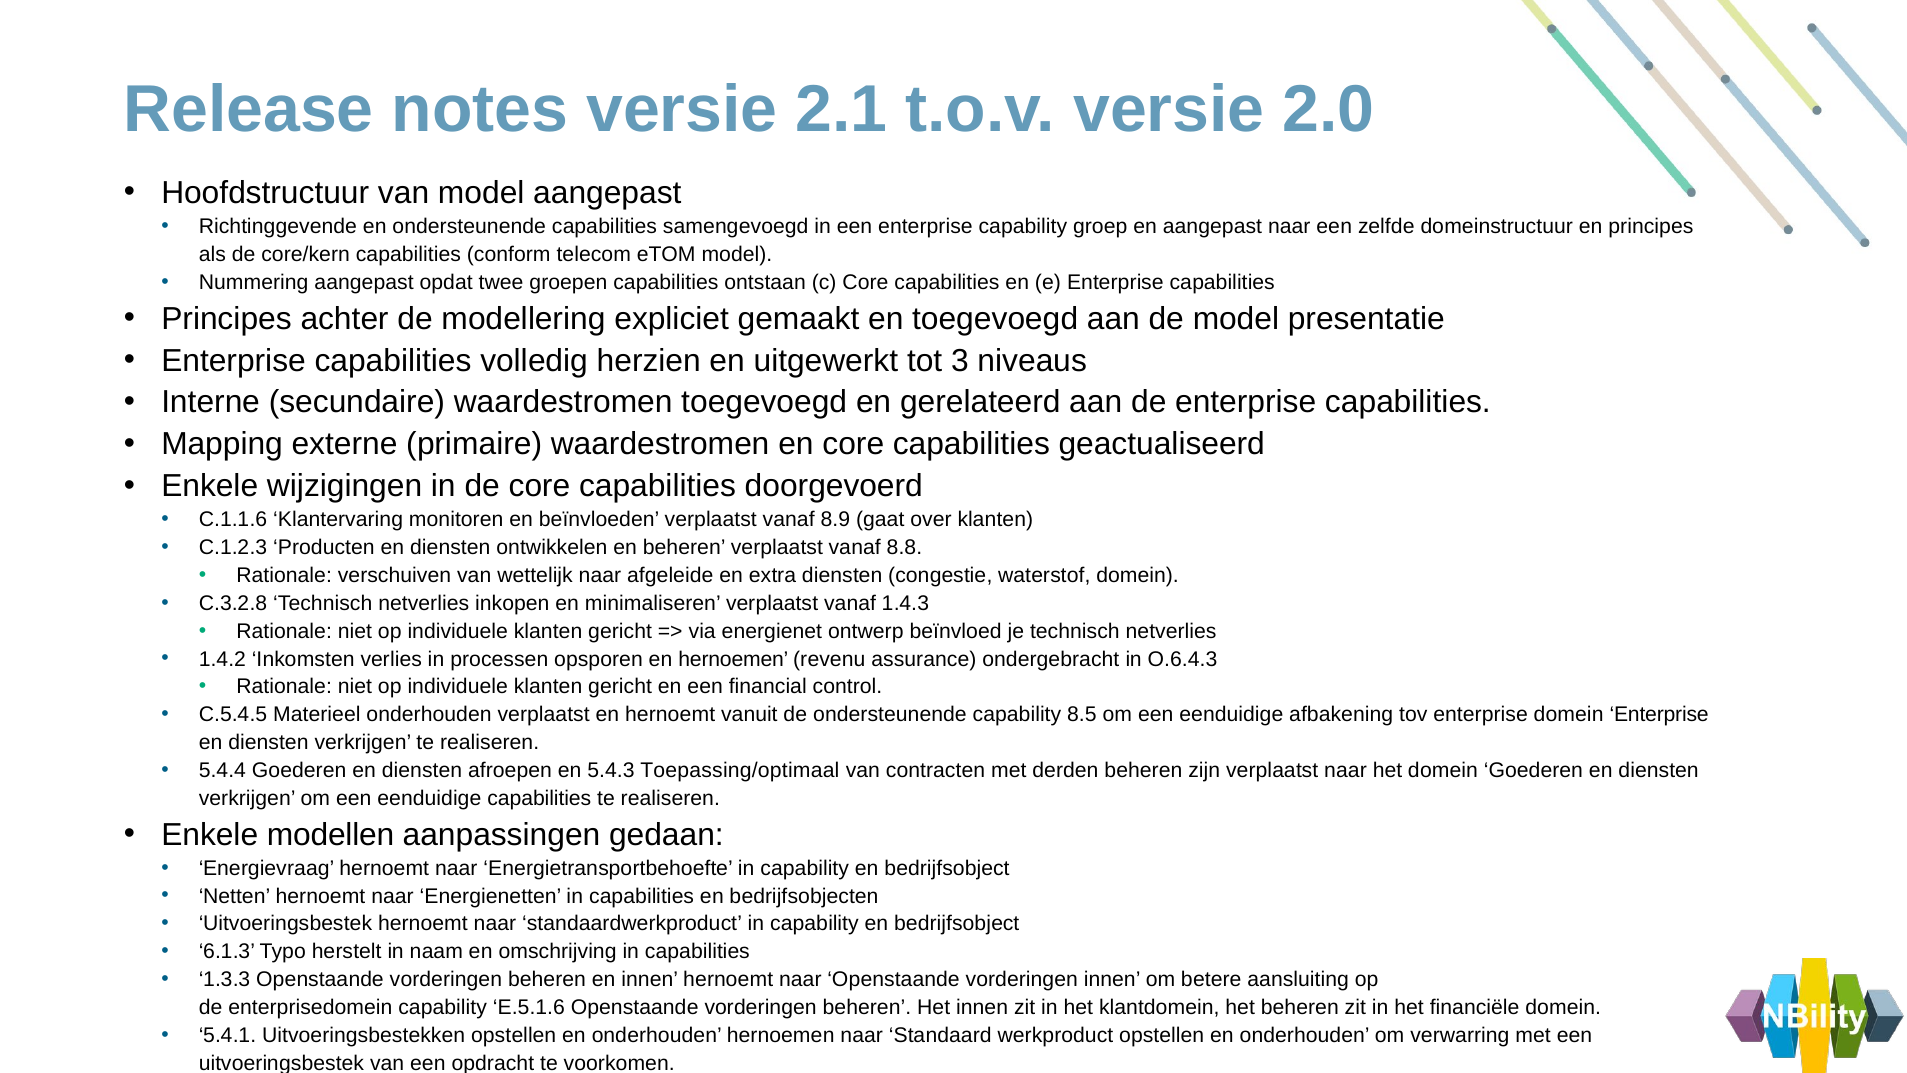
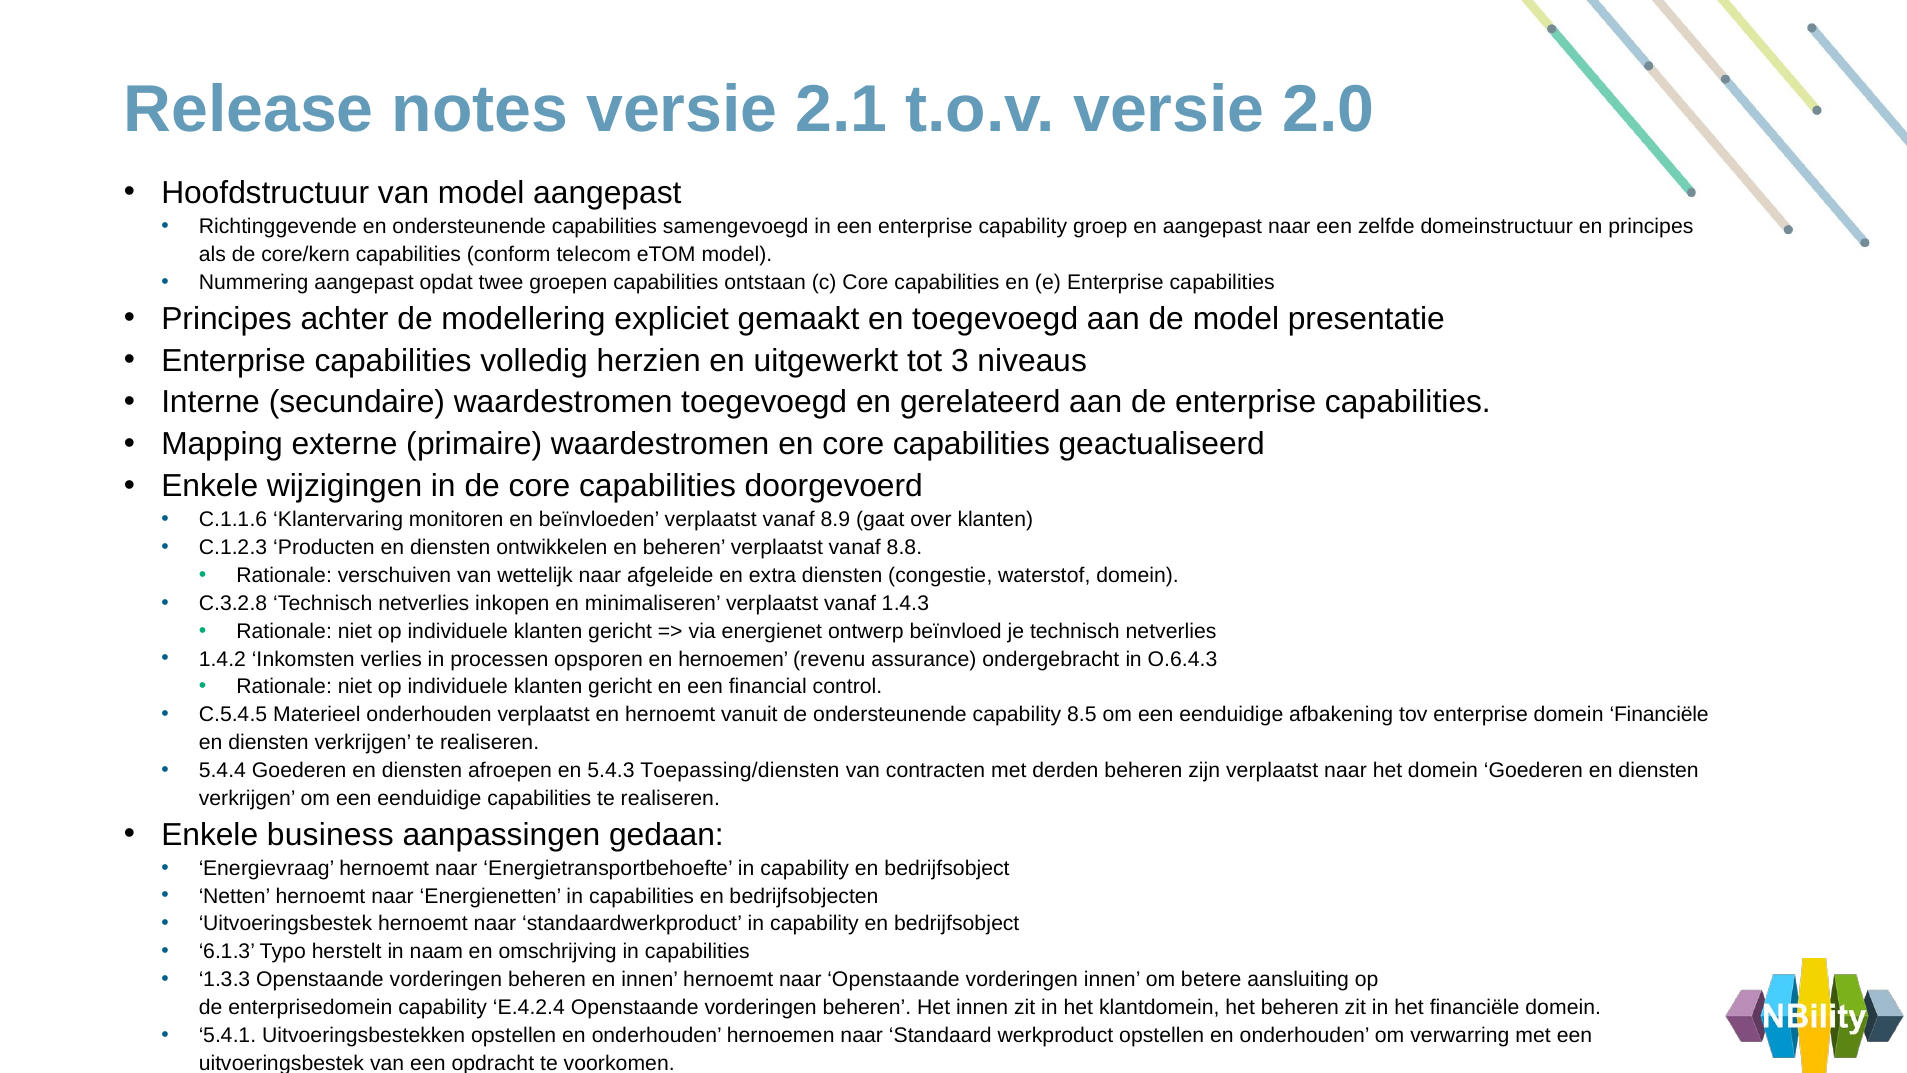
domein Enterprise: Enterprise -> Financiële
Toepassing/optimaal: Toepassing/optimaal -> Toepassing/diensten
modellen: modellen -> business
E.5.1.6: E.5.1.6 -> E.4.2.4
